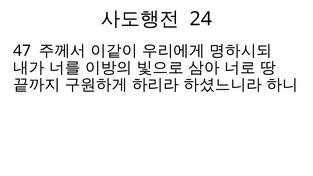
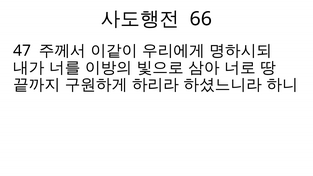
24: 24 -> 66
